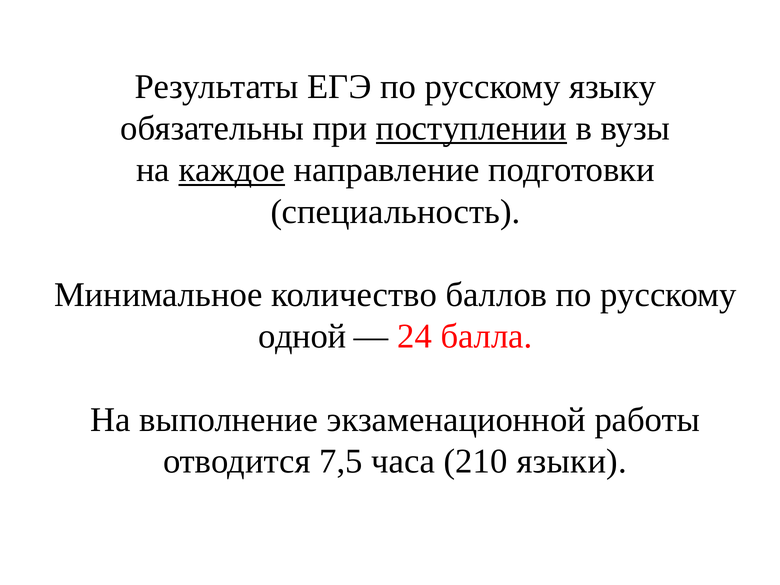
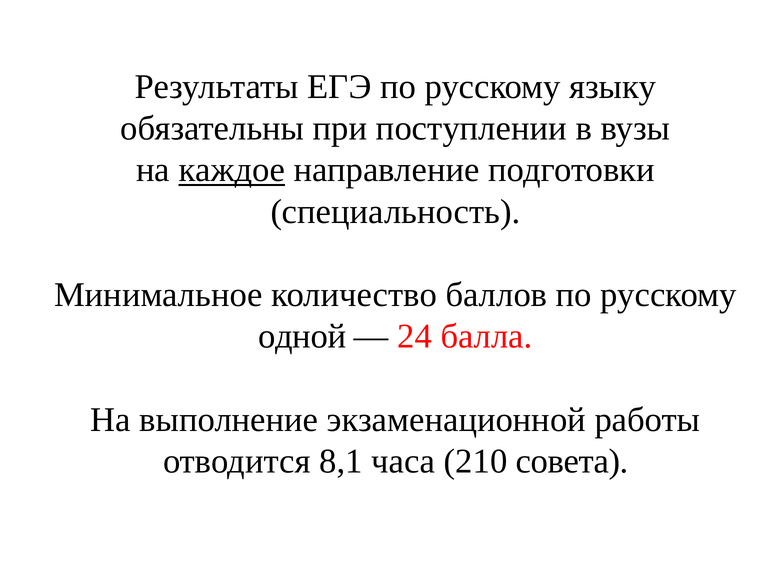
поступлении underline: present -> none
7,5: 7,5 -> 8,1
языки: языки -> совета
